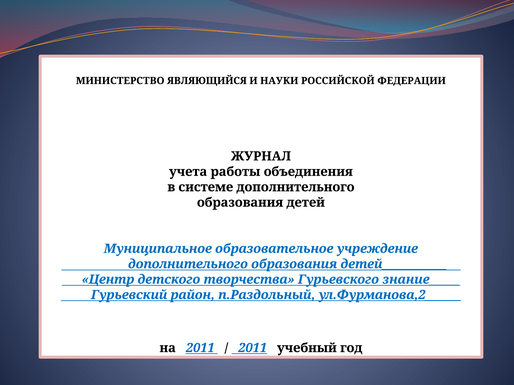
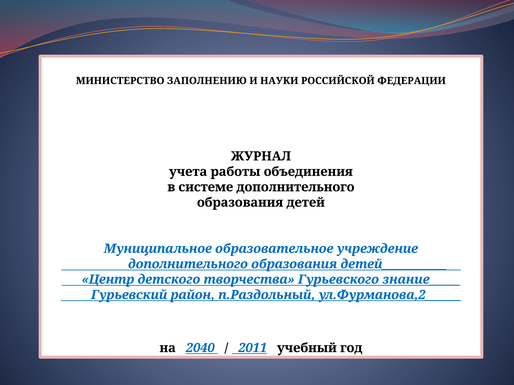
ЯВЛЯЮЩИЙСЯ: ЯВЛЯЮЩИЙСЯ -> ЗАПОЛНЕНИЮ
на 2011: 2011 -> 2040
